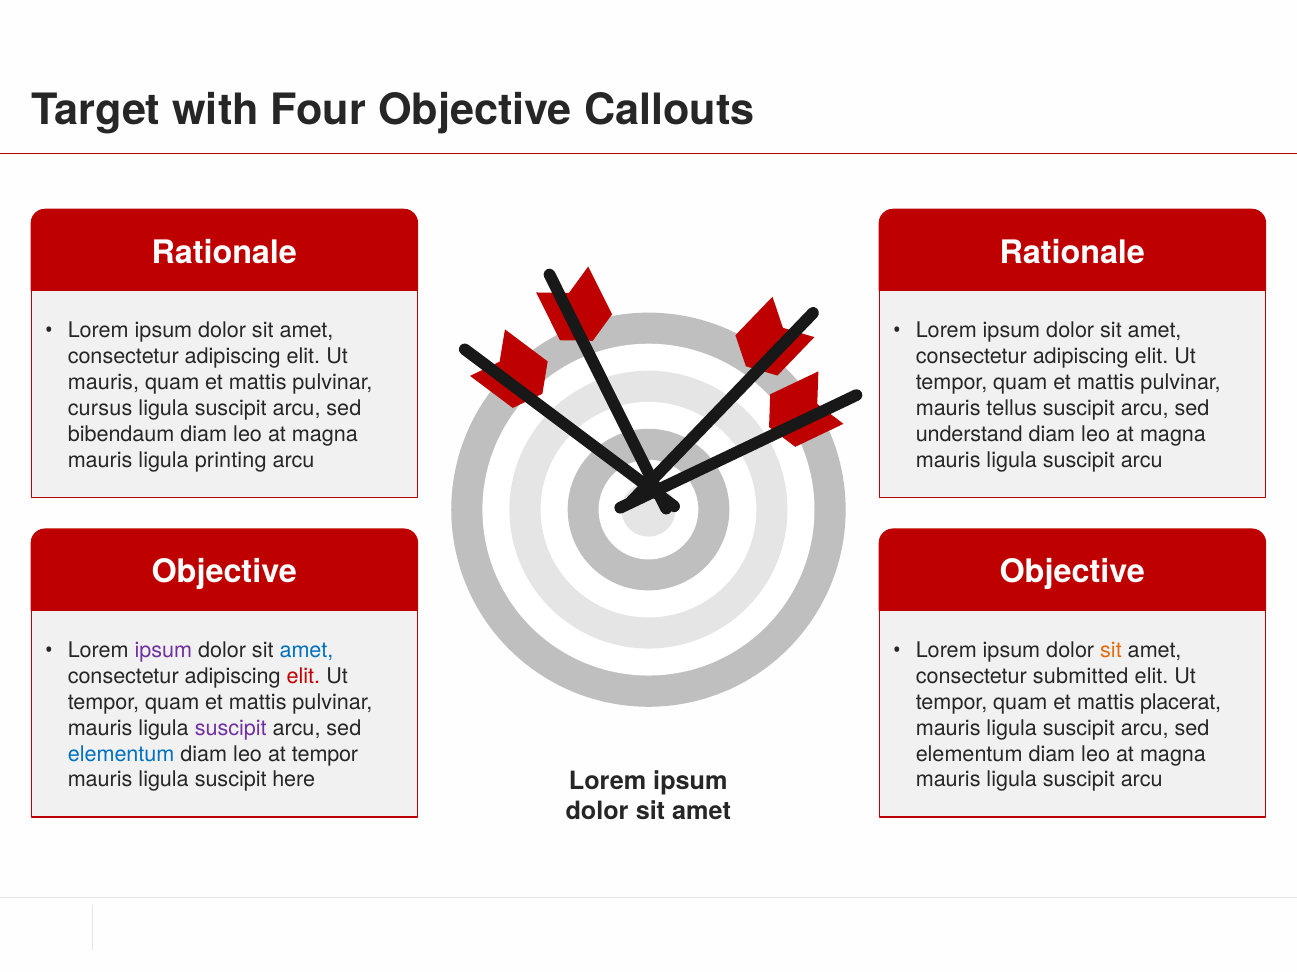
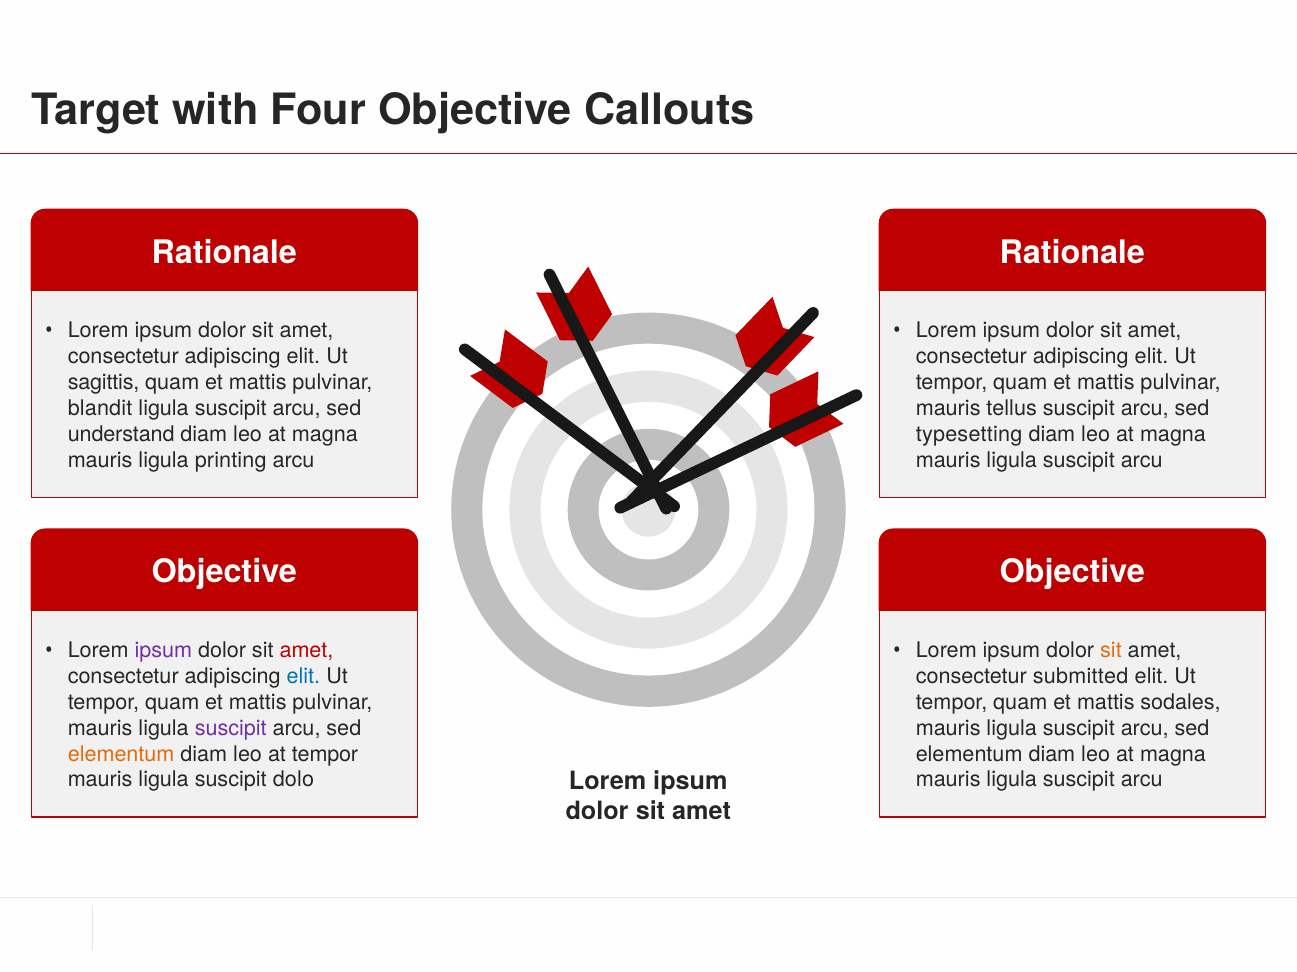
mauris at (103, 383): mauris -> sagittis
cursus: cursus -> blandit
bibendaum: bibendaum -> understand
understand: understand -> typesetting
amet at (306, 651) colour: blue -> red
elit at (303, 677) colour: red -> blue
placerat: placerat -> sodales
elementum at (121, 754) colour: blue -> orange
here: here -> dolo
